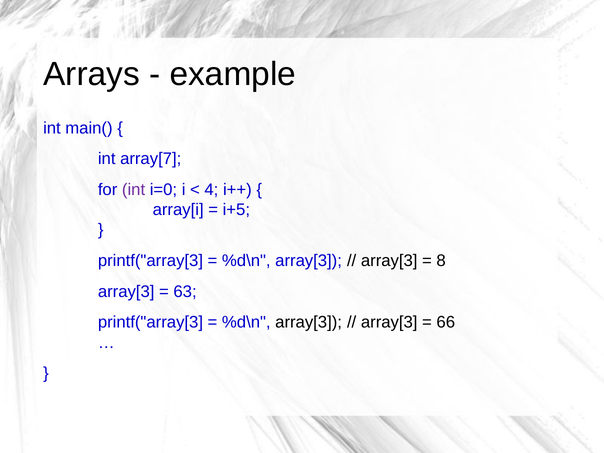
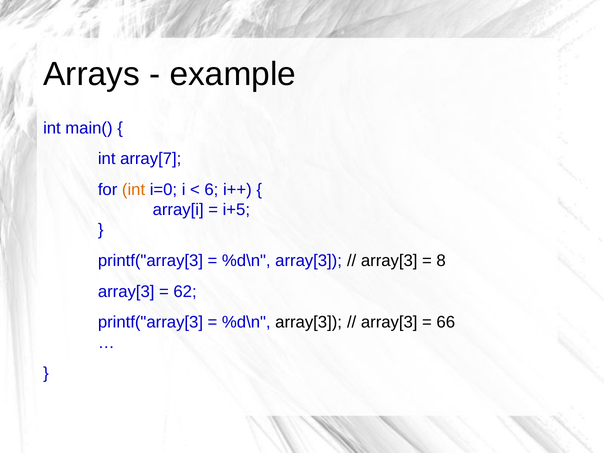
int at (134, 190) colour: purple -> orange
4: 4 -> 6
63: 63 -> 62
